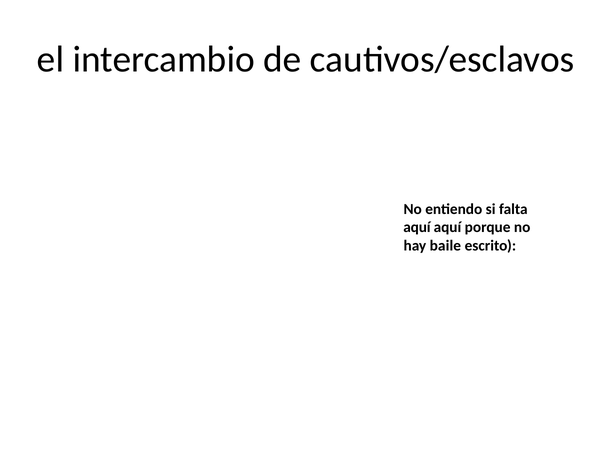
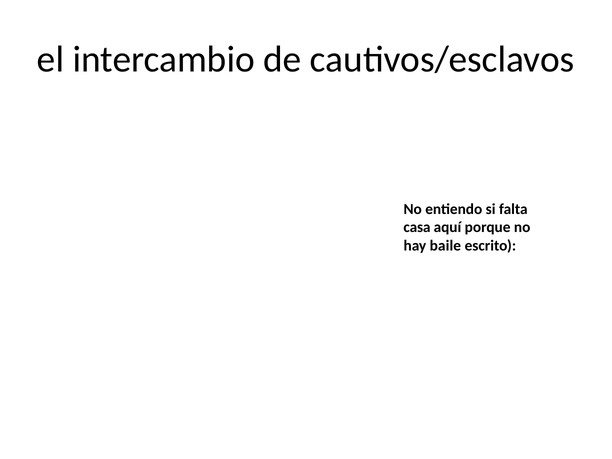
aquí at (417, 227): aquí -> casa
